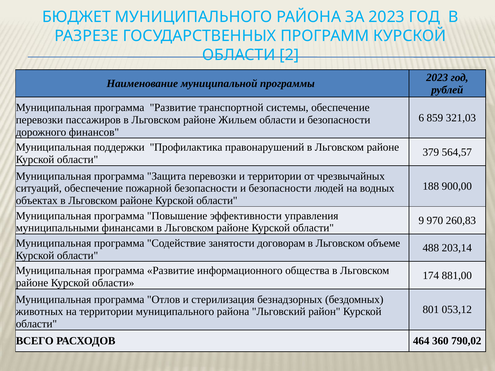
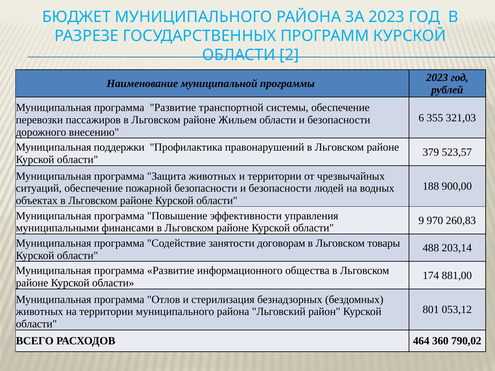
859: 859 -> 355
финансов: финансов -> внесению
564,57: 564,57 -> 523,57
Защита перевозки: перевозки -> животных
объеме: объеме -> товары
